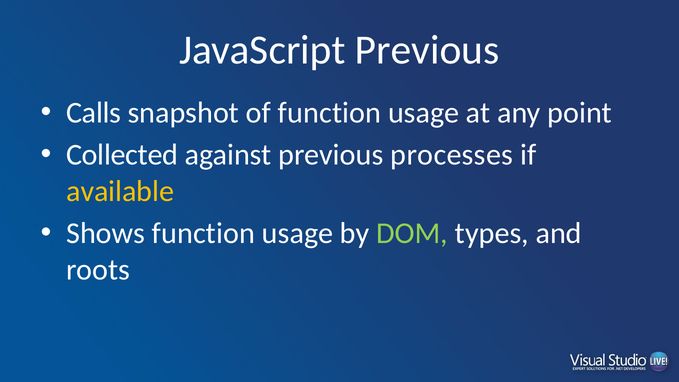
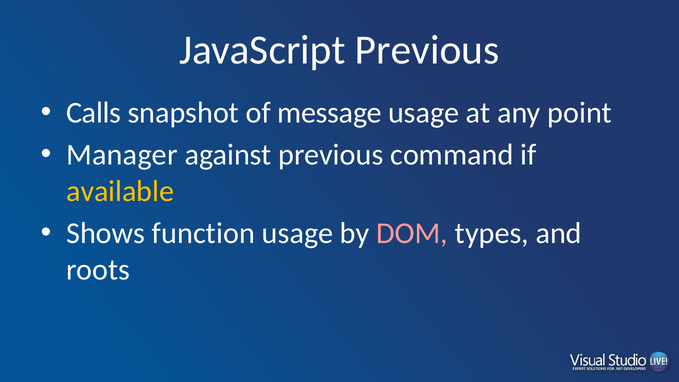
of function: function -> message
Collected: Collected -> Manager
processes: processes -> command
DOM colour: light green -> pink
